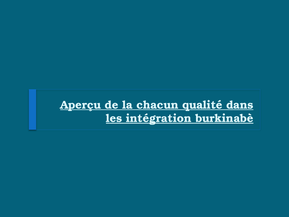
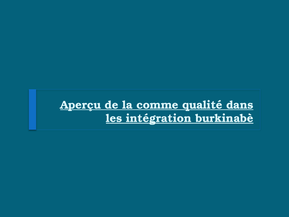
chacun: chacun -> comme
